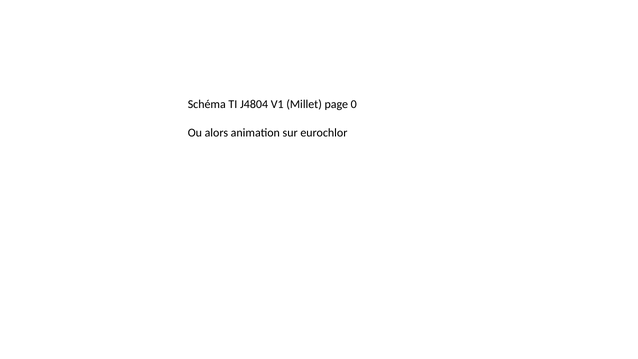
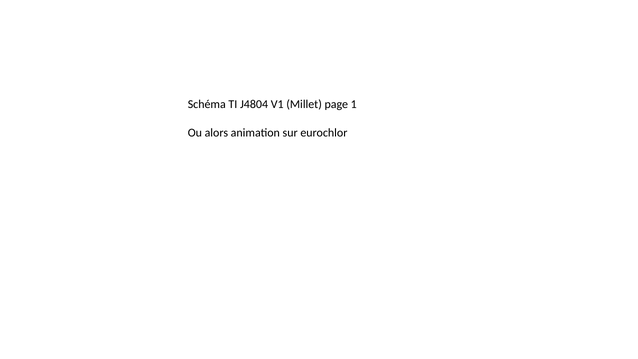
0: 0 -> 1
